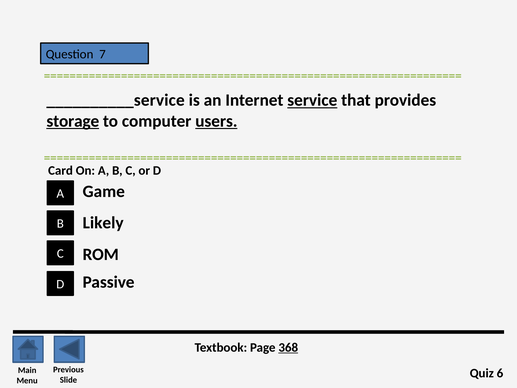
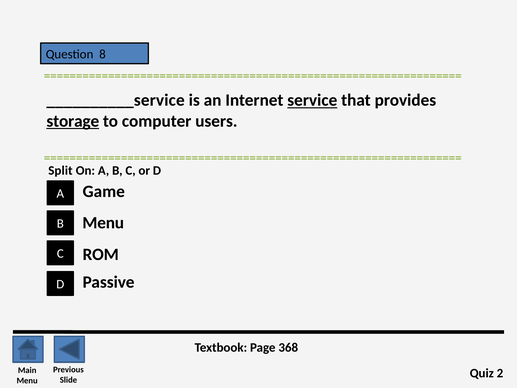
7: 7 -> 8
users underline: present -> none
Card: Card -> Split
Likely at (103, 223): Likely -> Menu
368 underline: present -> none
6: 6 -> 2
